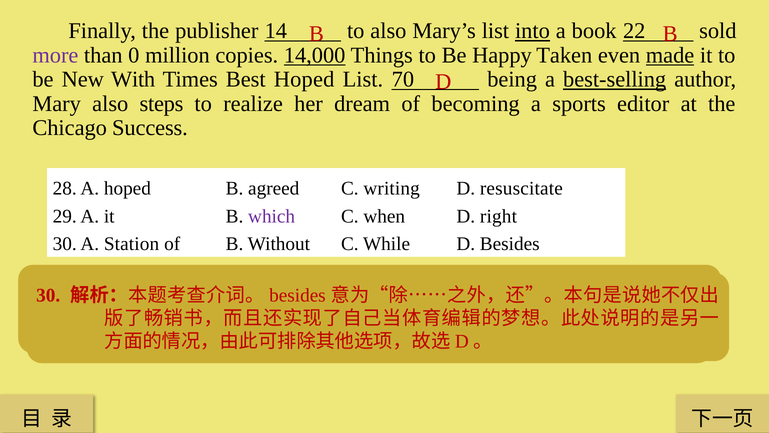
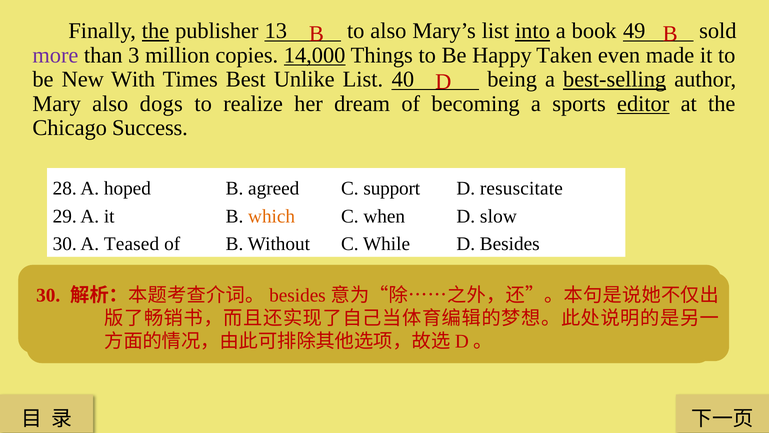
the at (156, 31) underline: none -> present
14: 14 -> 13
22: 22 -> 49
0: 0 -> 3
made underline: present -> none
Best Hoped: Hoped -> Unlike
70: 70 -> 40
steps: steps -> dogs
editor underline: none -> present
writing: writing -> support
which colour: purple -> orange
right: right -> slow
Station: Station -> Teased
